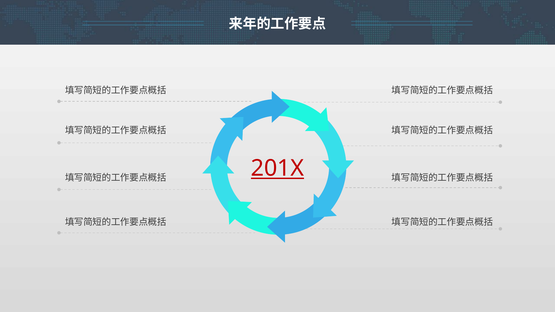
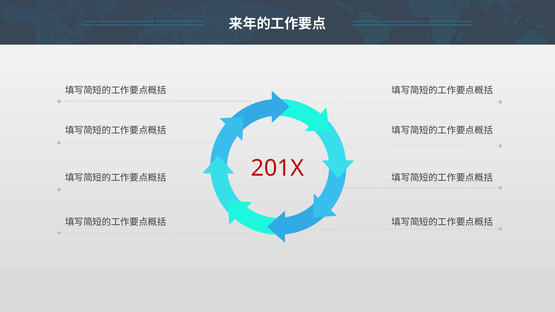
201X underline: present -> none
